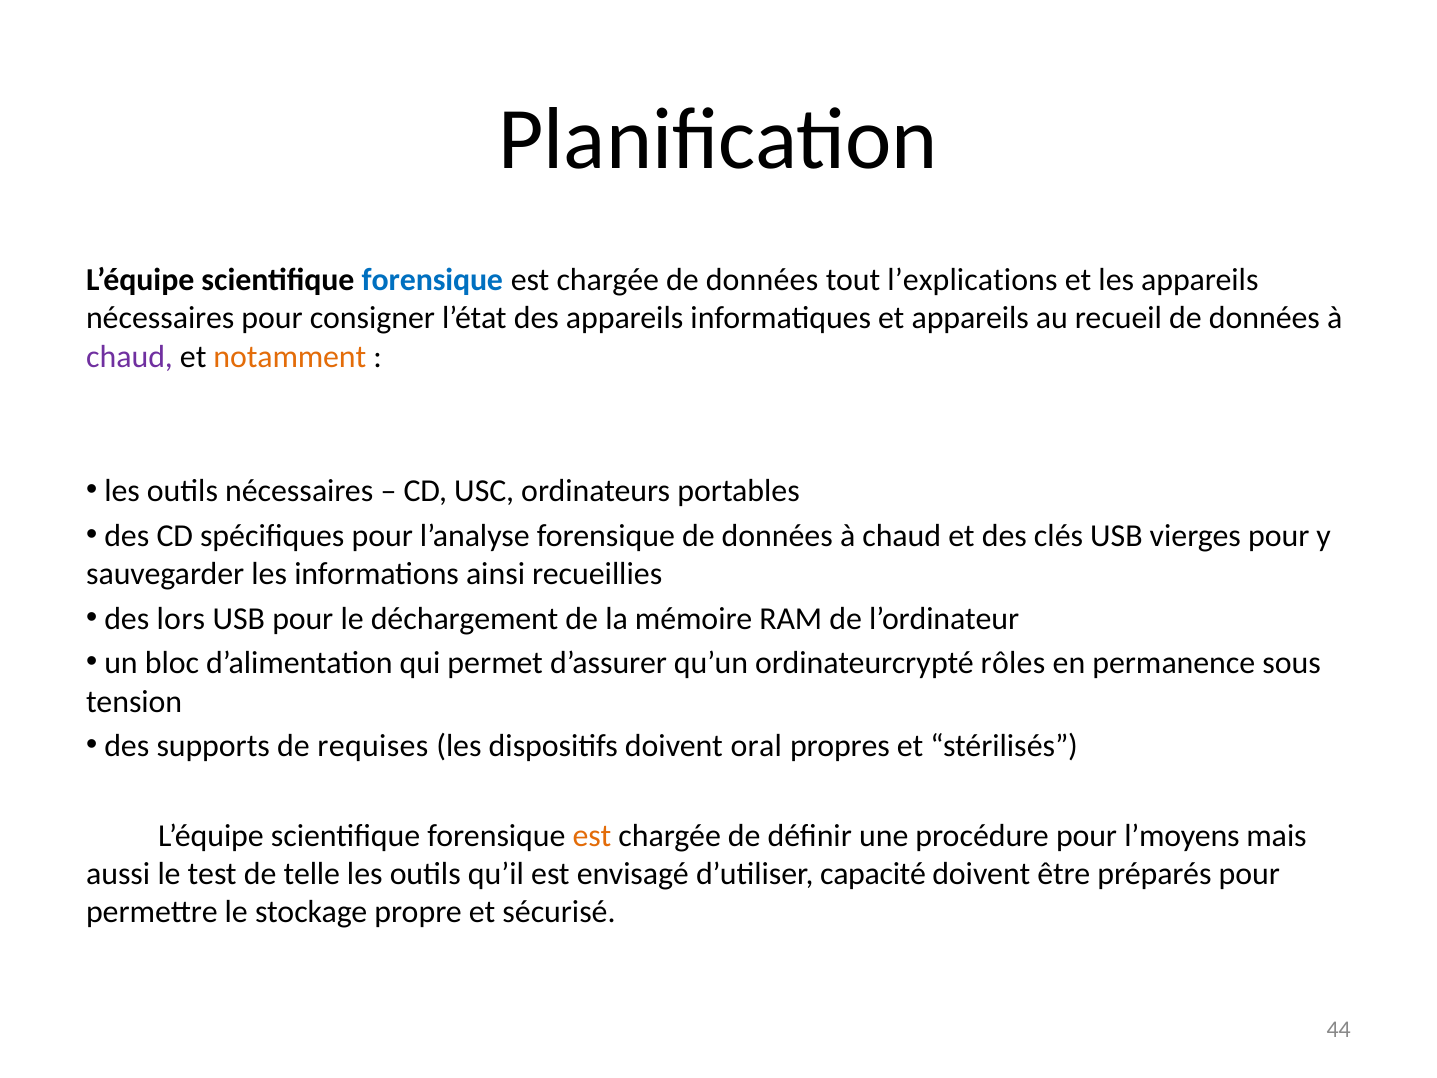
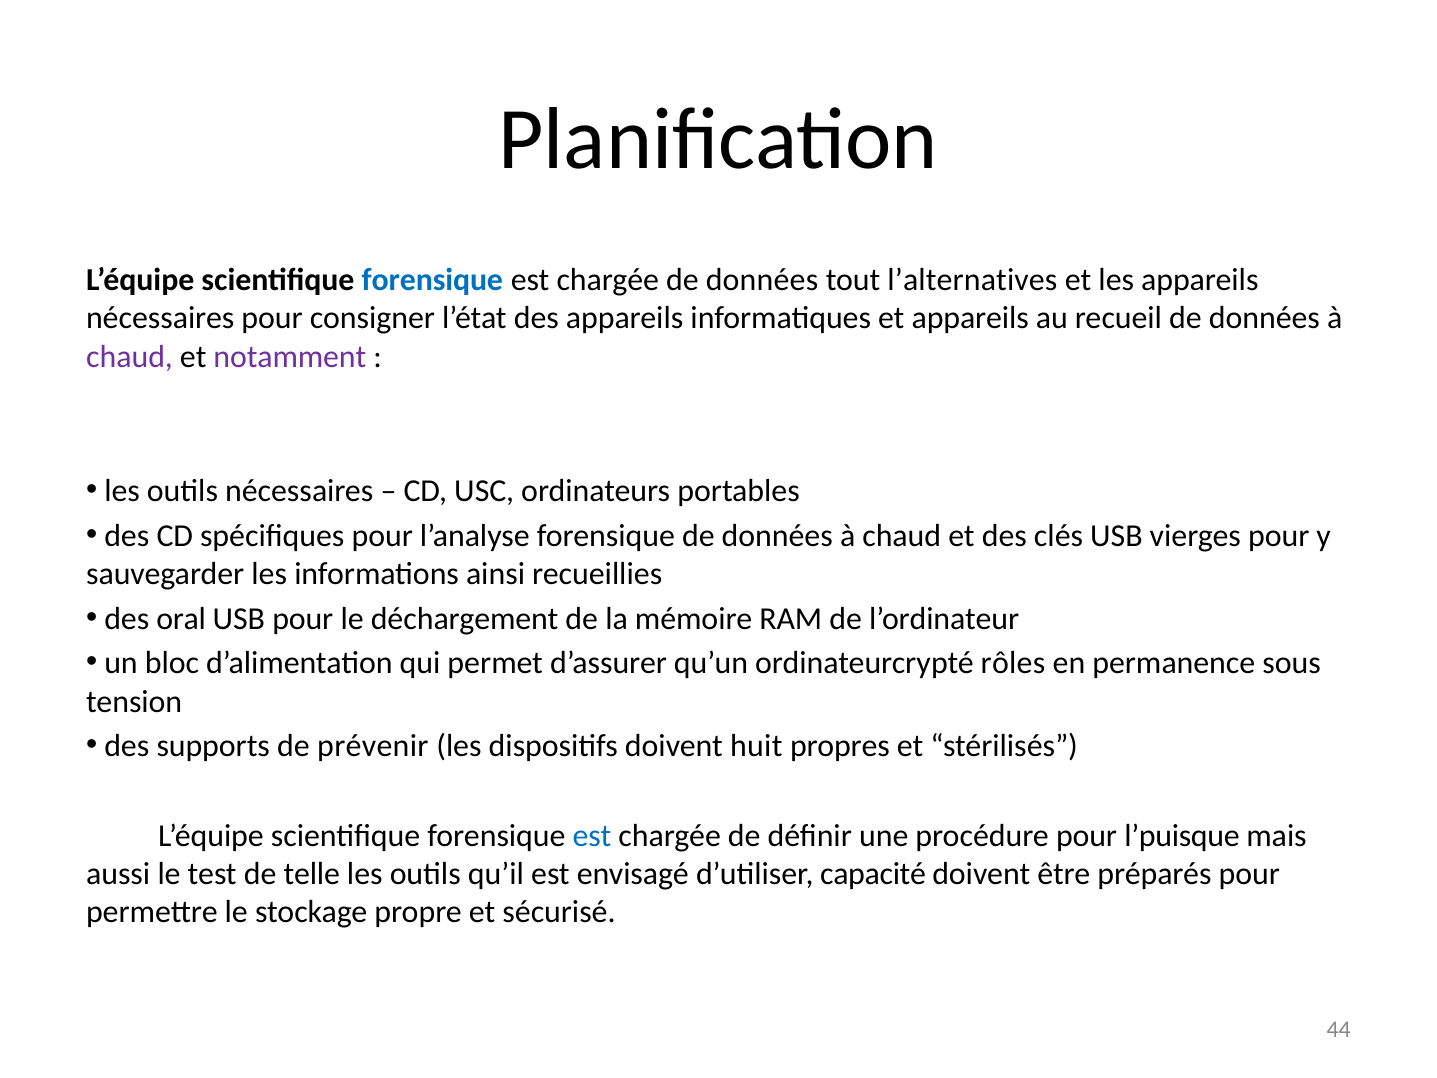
l’explications: l’explications -> l’alternatives
notamment colour: orange -> purple
lors: lors -> oral
requises: requises -> prévenir
oral: oral -> huit
est at (592, 836) colour: orange -> blue
l’moyens: l’moyens -> l’puisque
